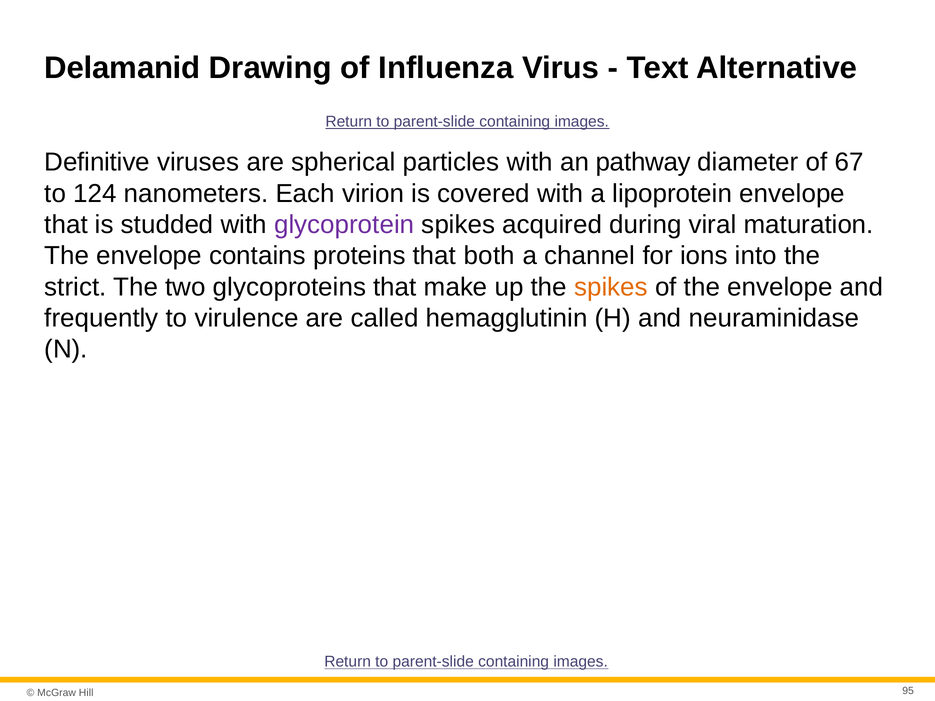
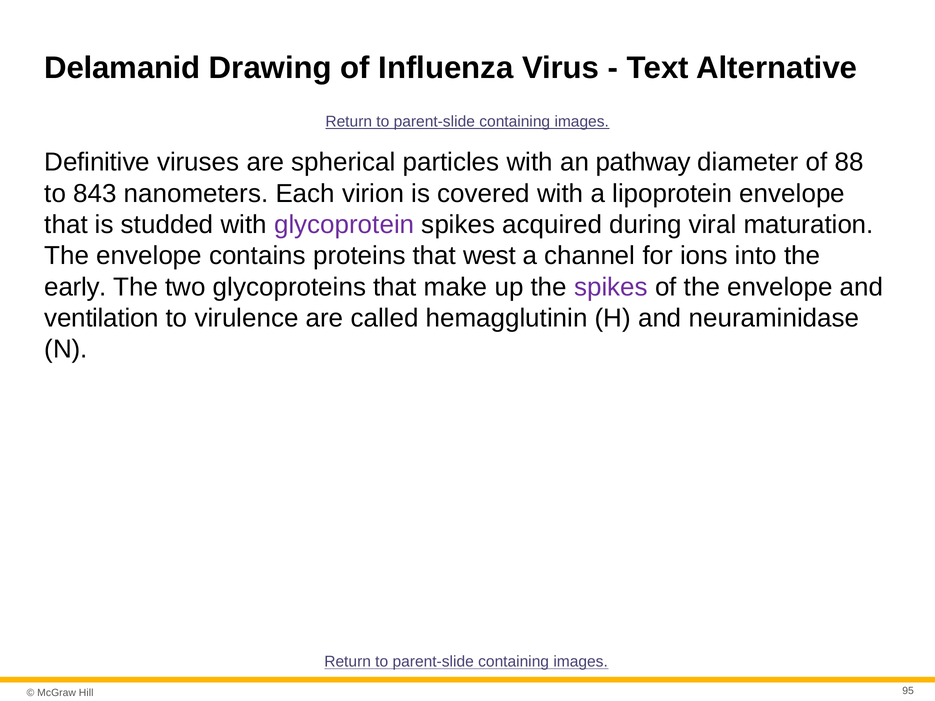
67: 67 -> 88
124: 124 -> 843
both: both -> west
strict: strict -> early
spikes at (611, 287) colour: orange -> purple
frequently: frequently -> ventilation
